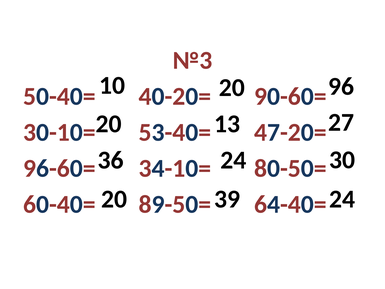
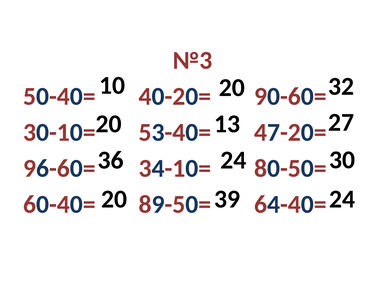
96: 96 -> 32
